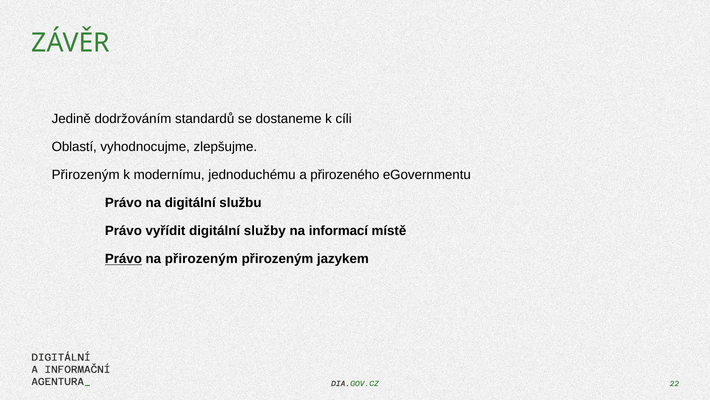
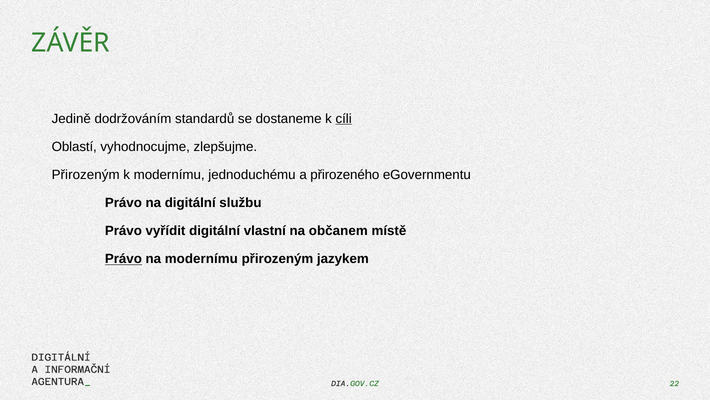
cíli underline: none -> present
služby: služby -> vlastní
informací: informací -> občanem
na přirozeným: přirozeným -> modernímu
